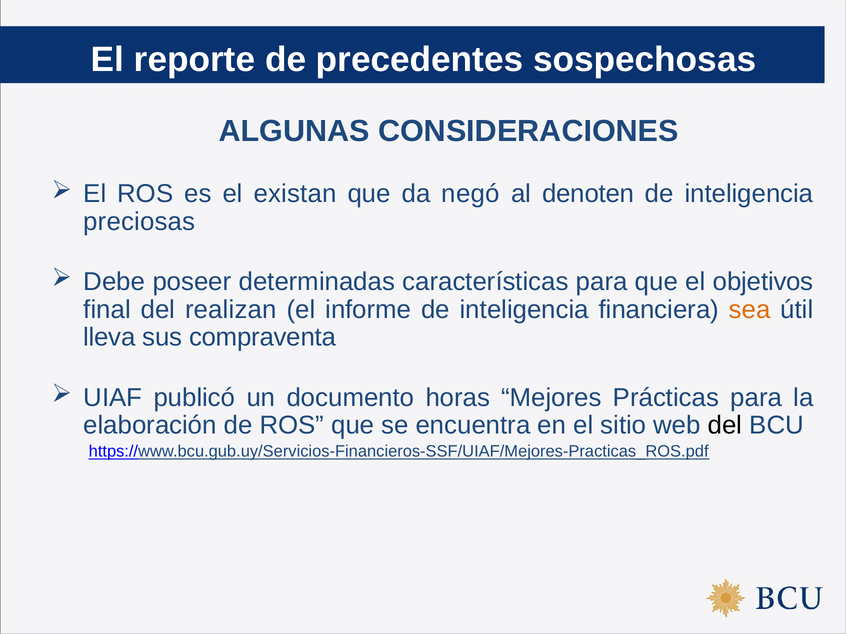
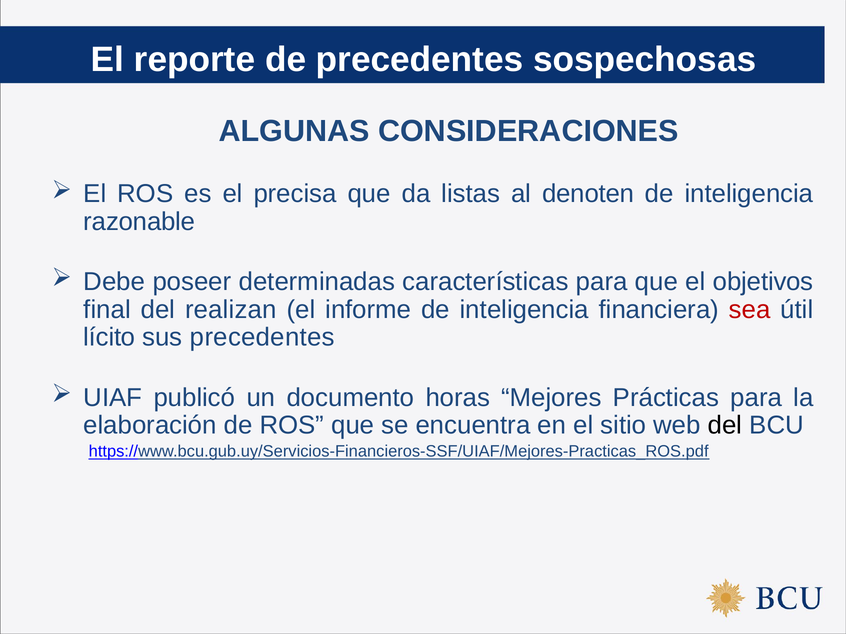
existan: existan -> precisa
negó: negó -> listas
preciosas: preciosas -> razonable
sea colour: orange -> red
lleva: lleva -> lícito
sus compraventa: compraventa -> precedentes
